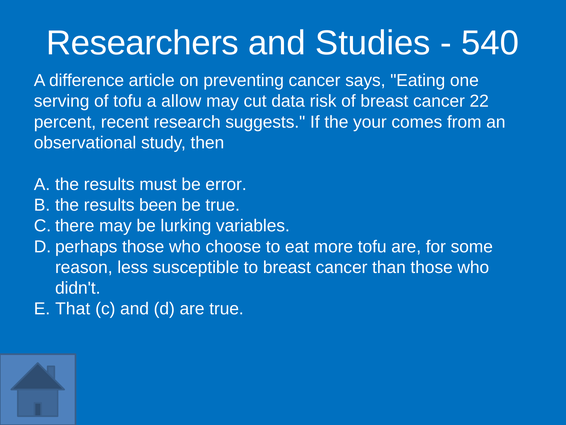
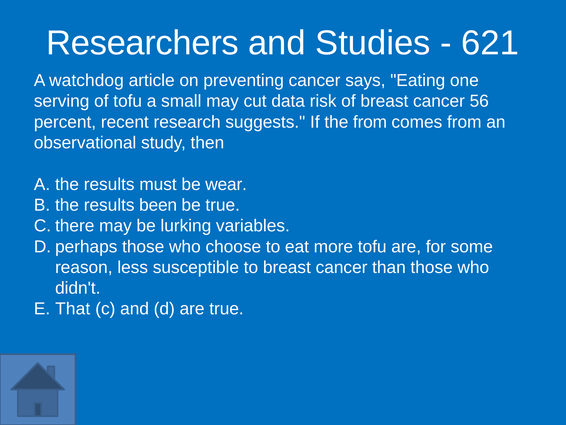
540: 540 -> 621
difference: difference -> watchdog
allow: allow -> small
22: 22 -> 56
the your: your -> from
error: error -> wear
